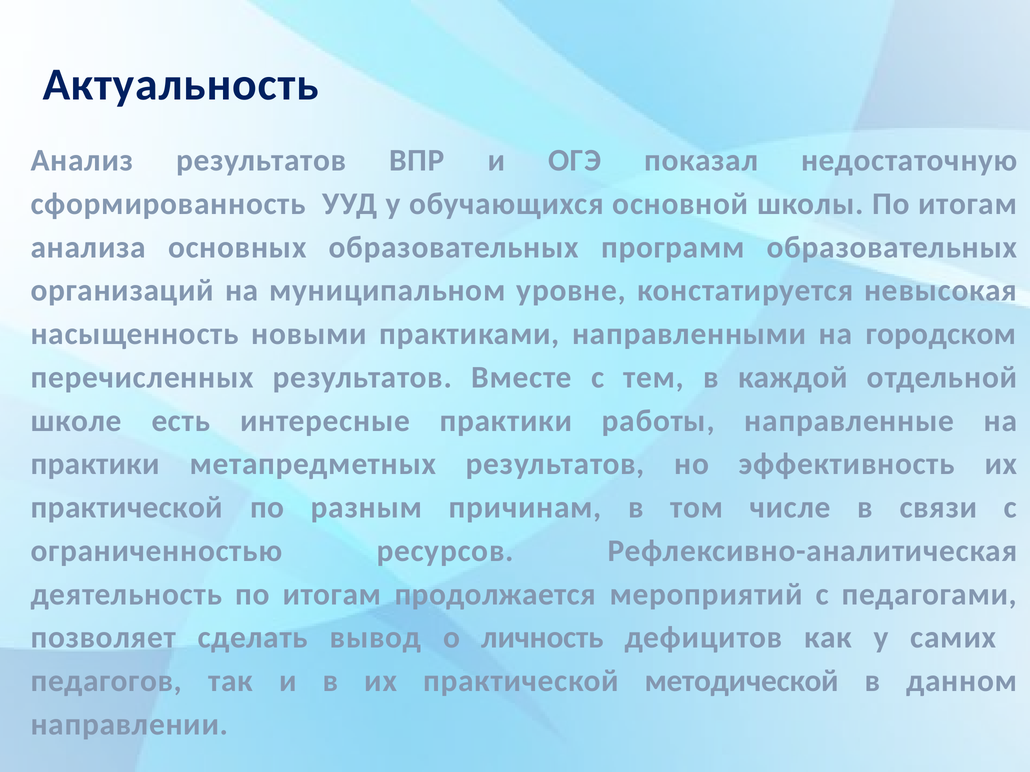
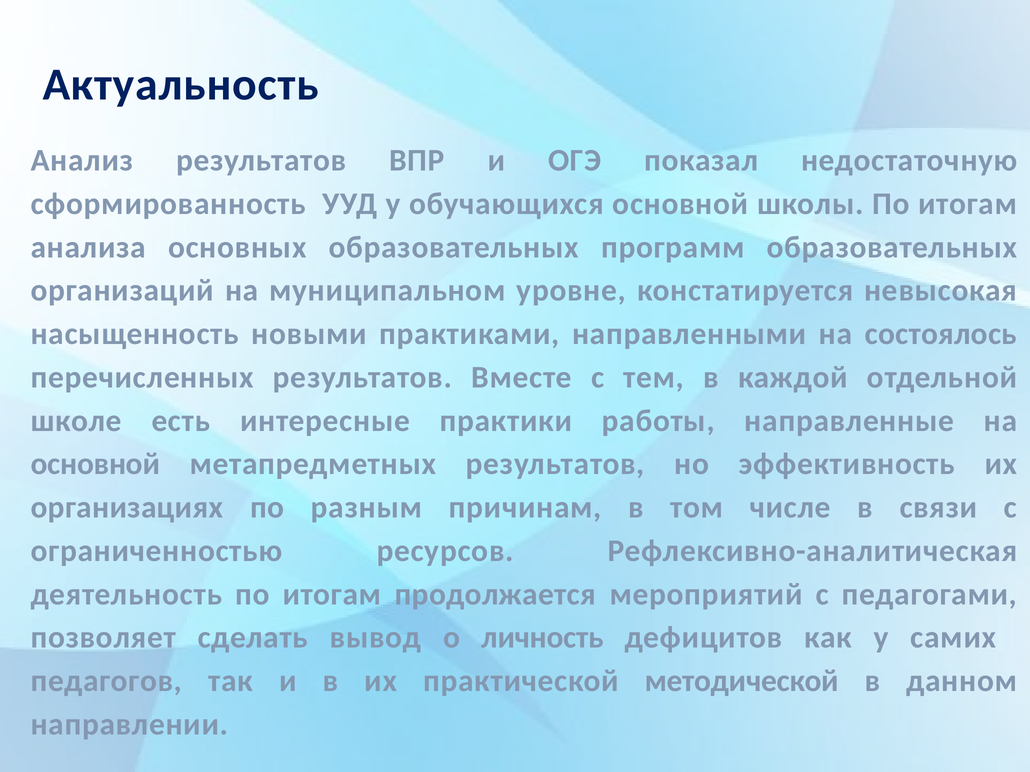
городском: городском -> состоялось
практики at (95, 464): практики -> основной
практической at (127, 508): практической -> организациях
